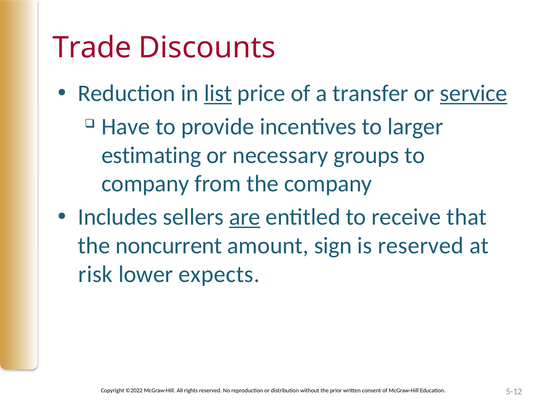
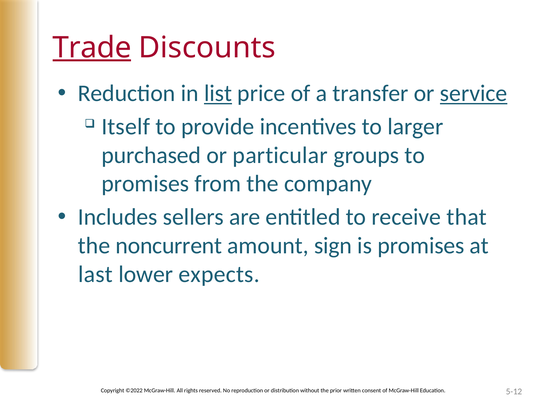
Trade underline: none -> present
Have: Have -> Itself
estimating: estimating -> purchased
necessary: necessary -> particular
company at (145, 184): company -> promises
are underline: present -> none
is reserved: reserved -> promises
risk: risk -> last
